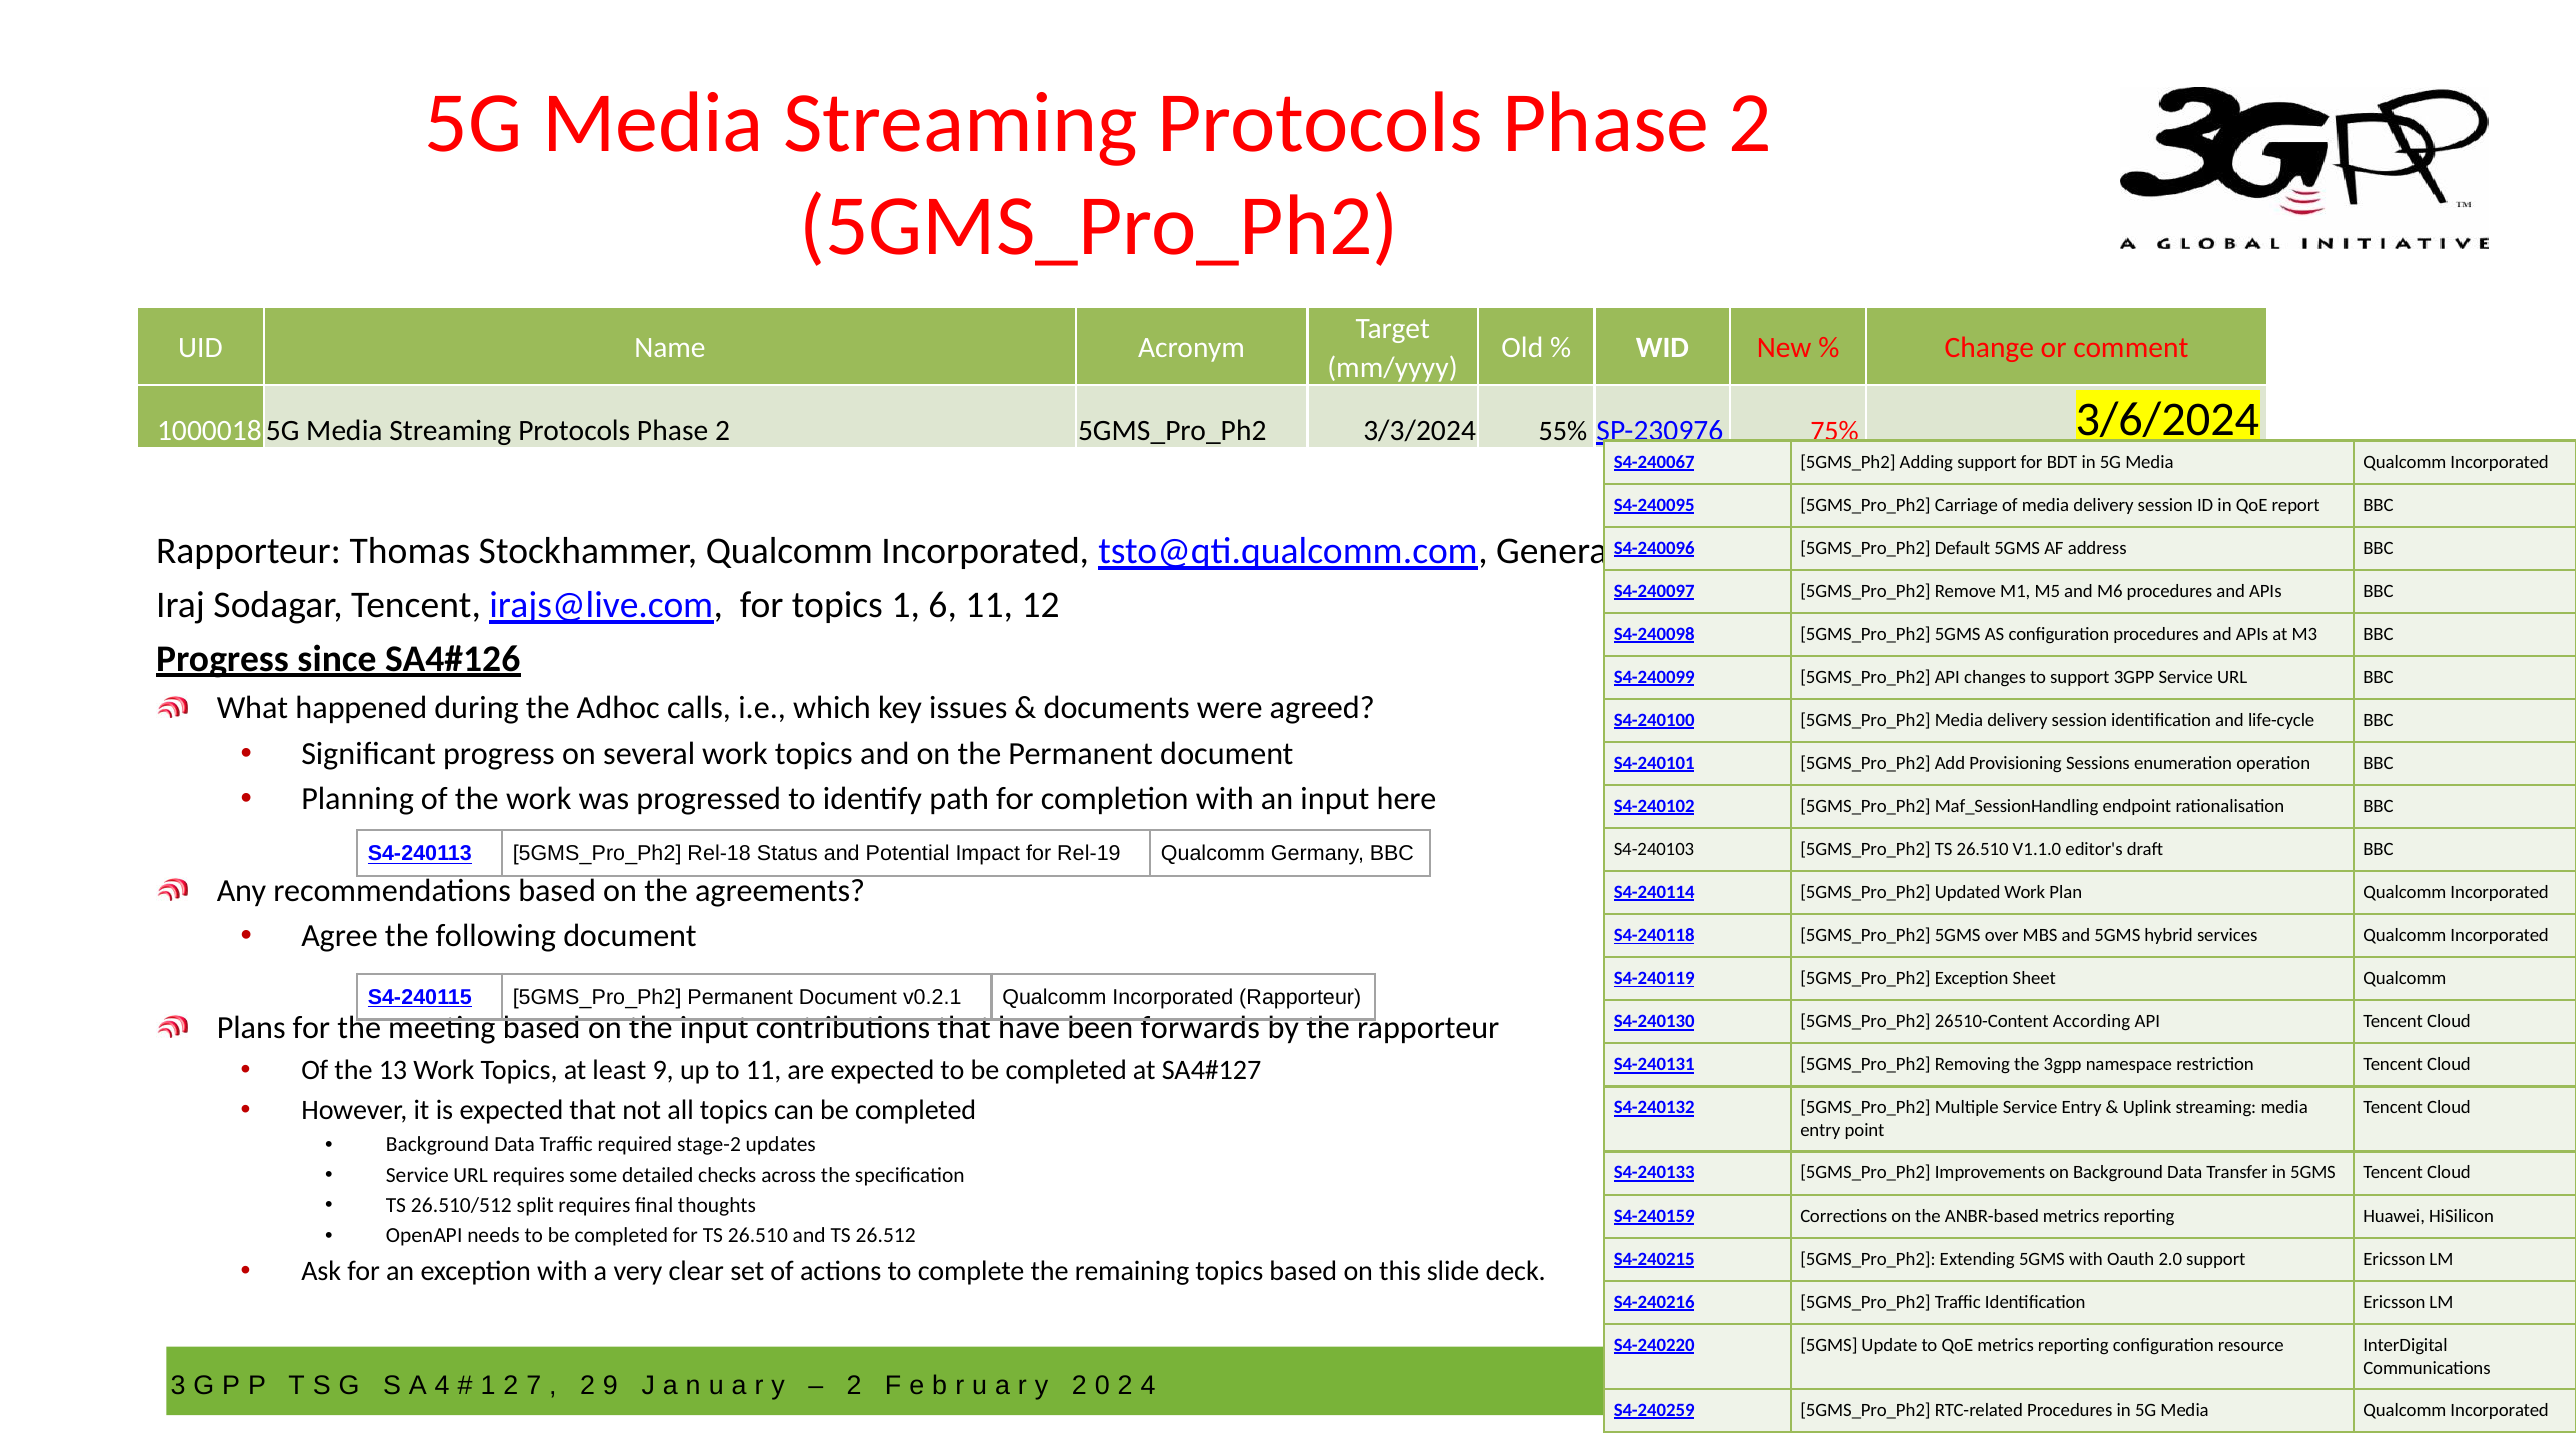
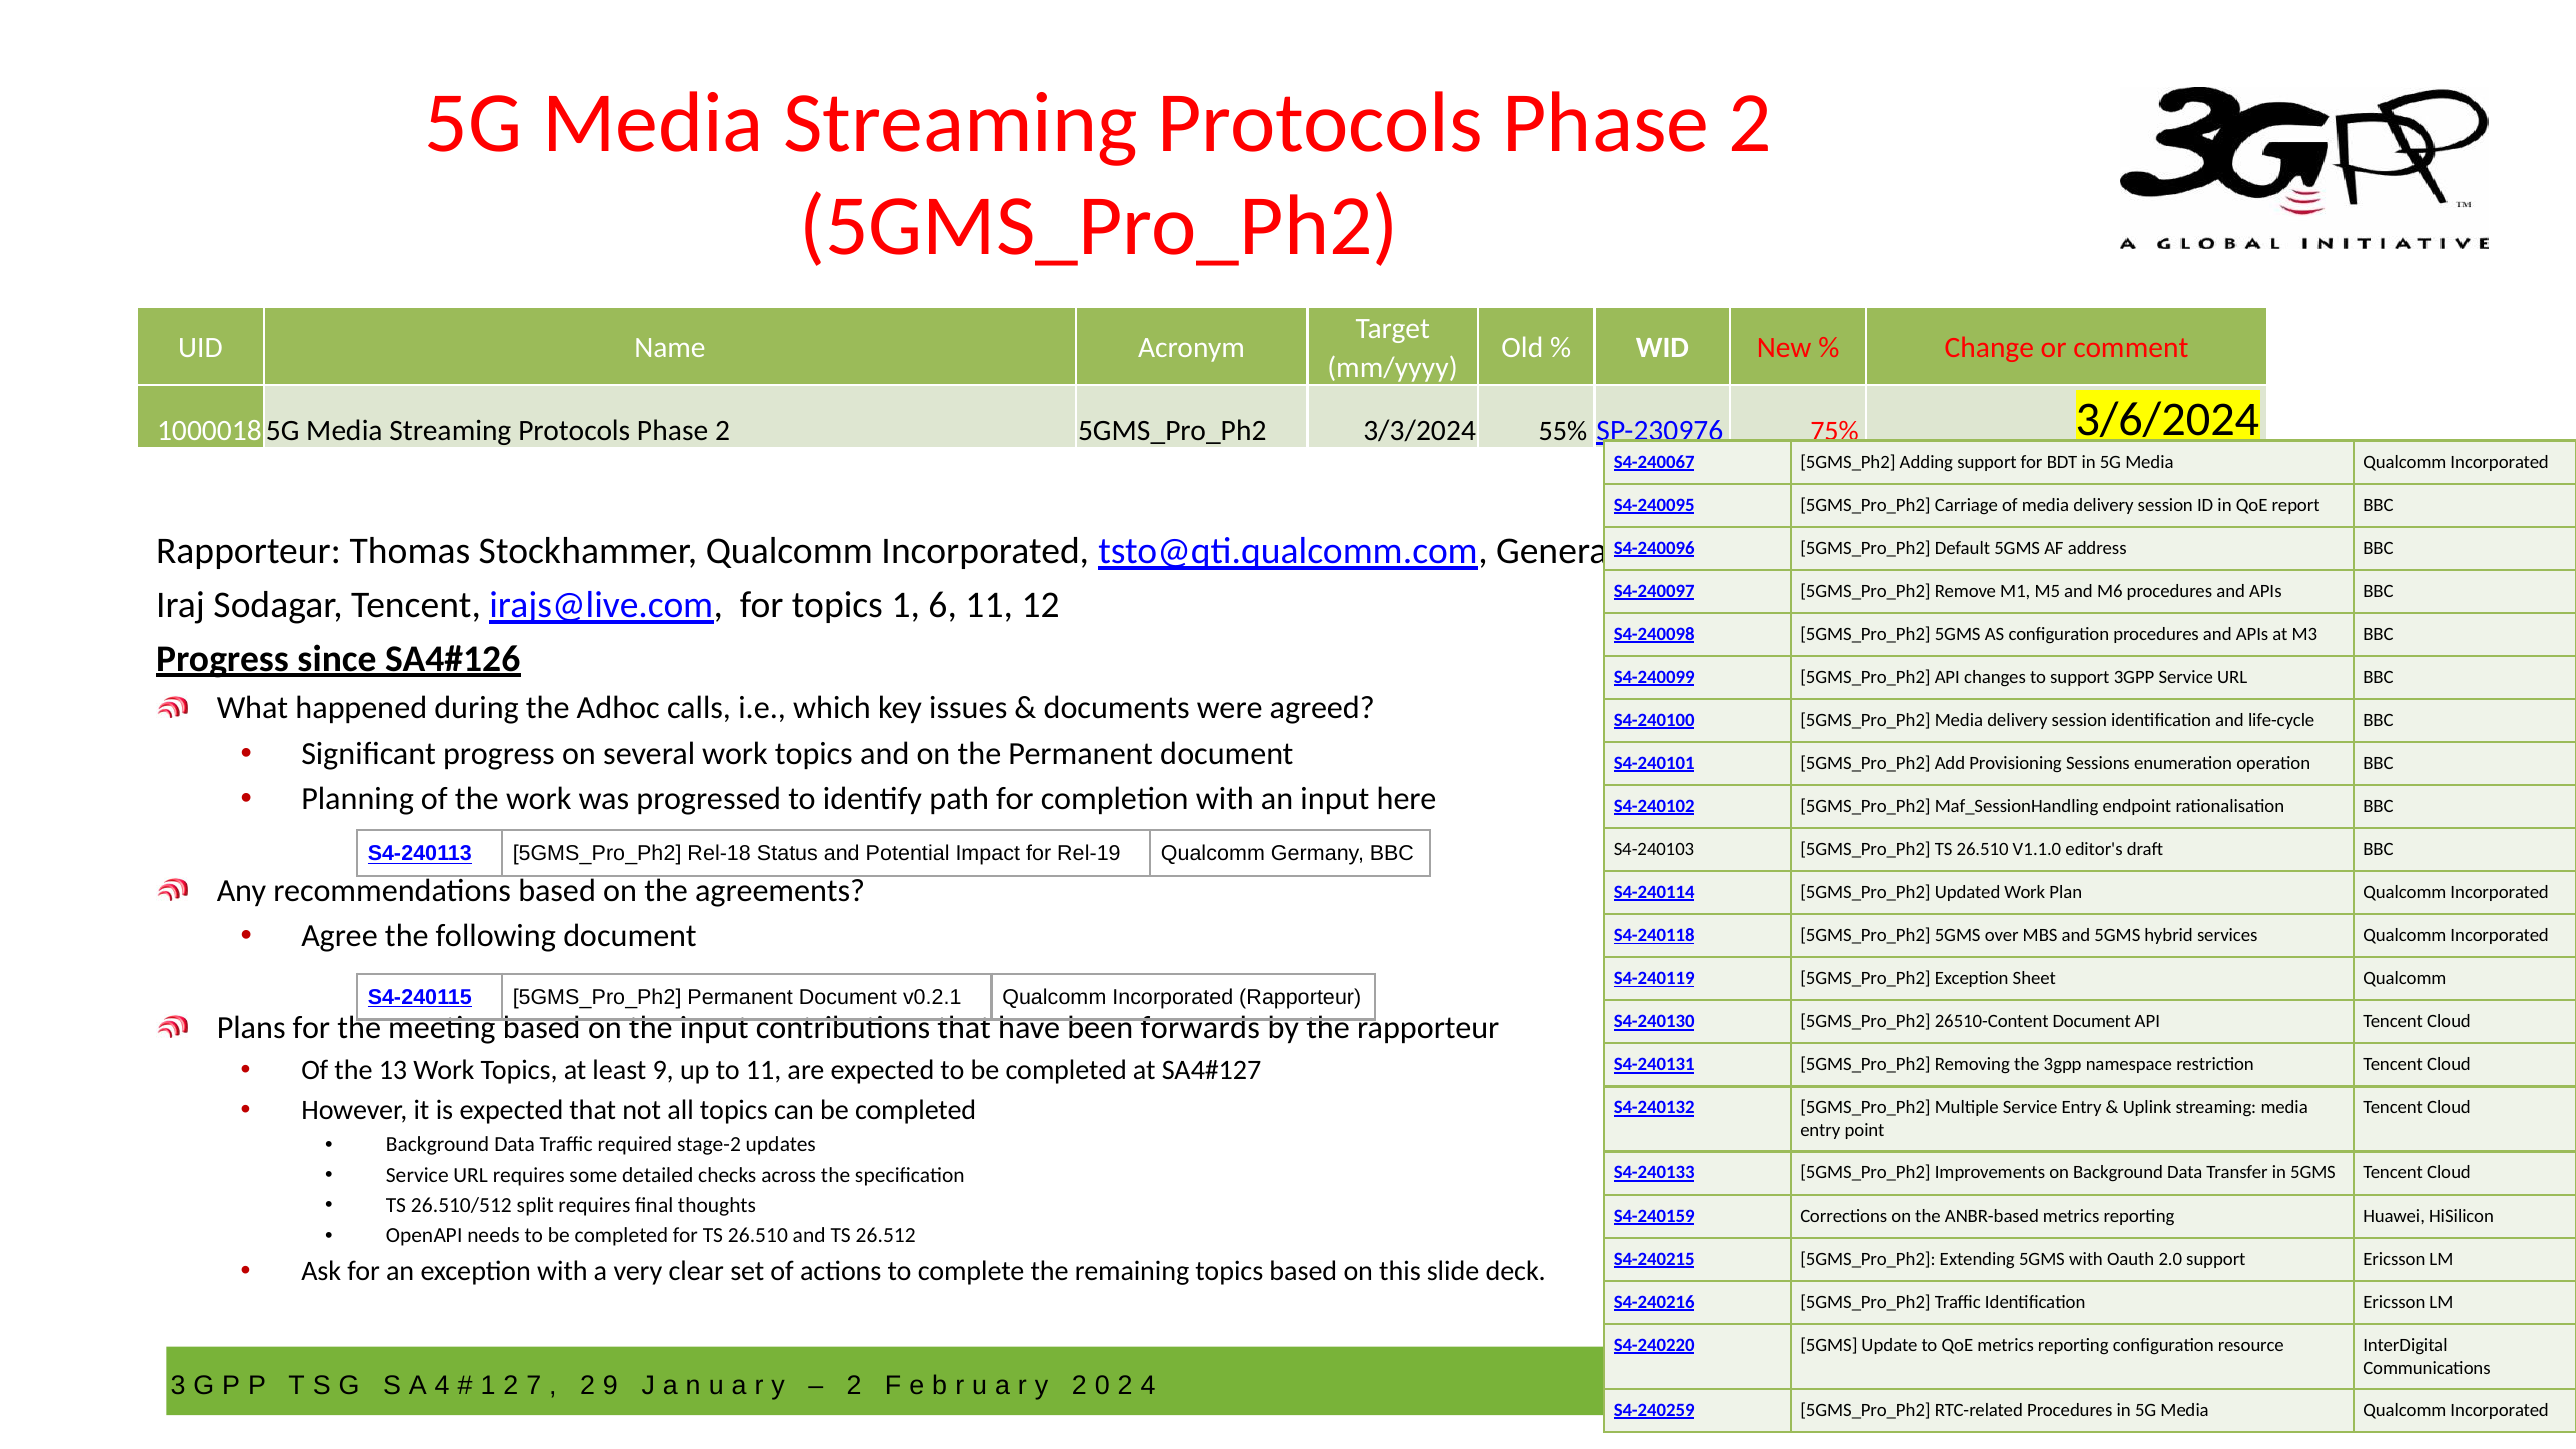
26510-Content According: According -> Document
